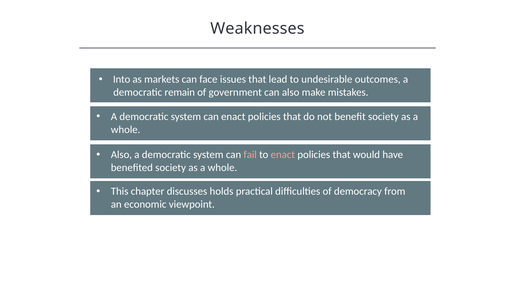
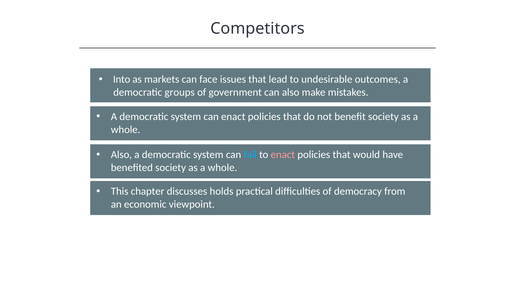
Weaknesses: Weaknesses -> Competitors
remain: remain -> groups
fail colour: pink -> light blue
